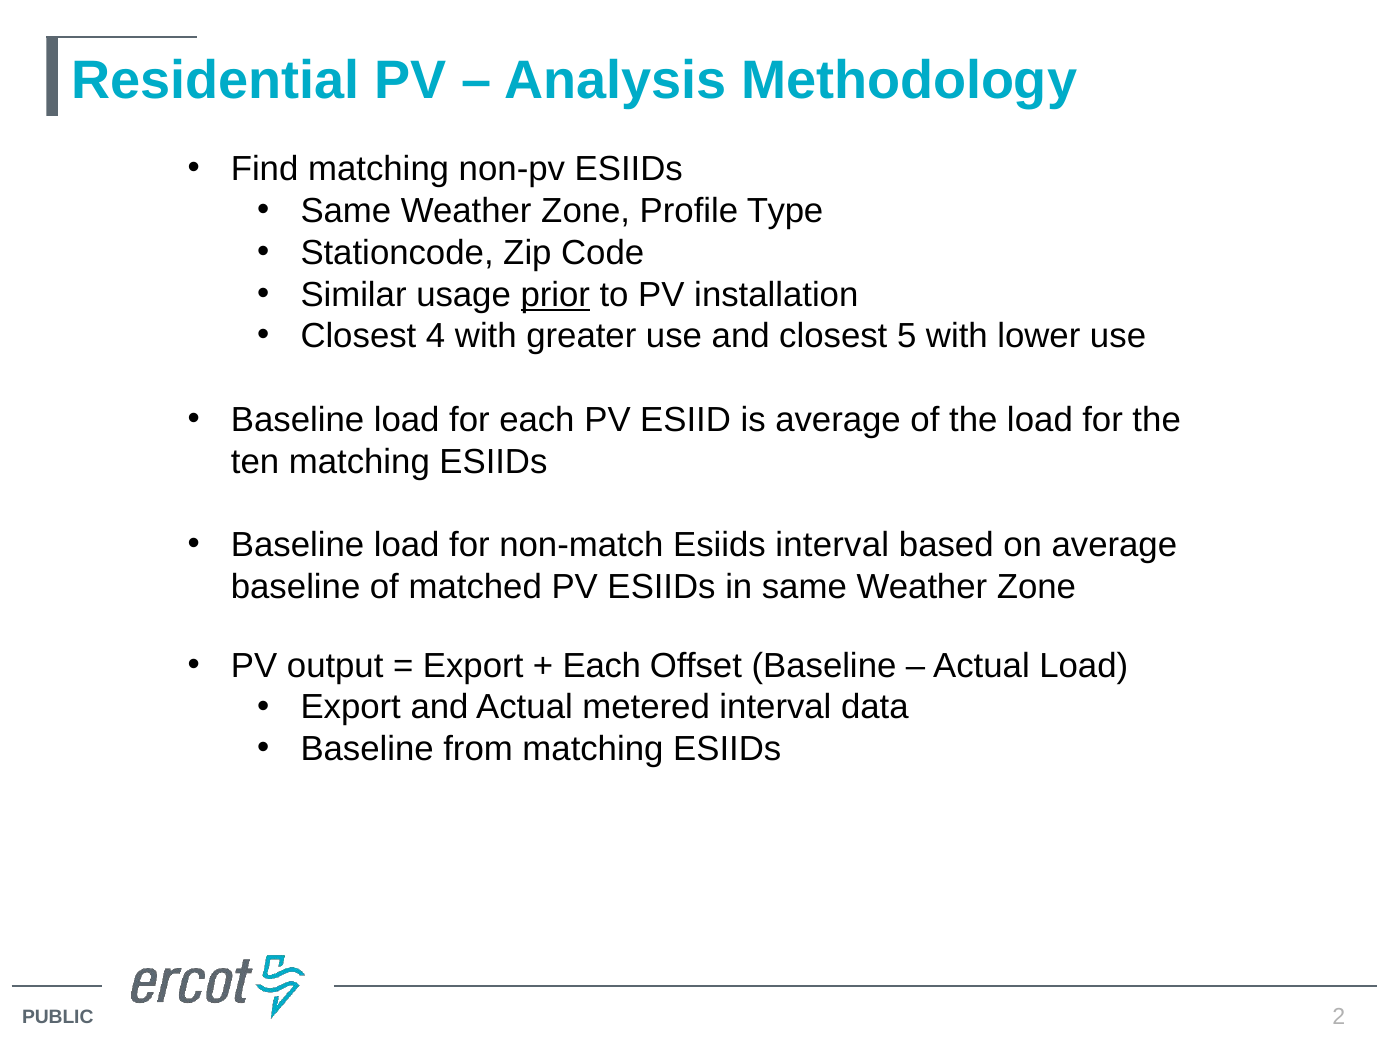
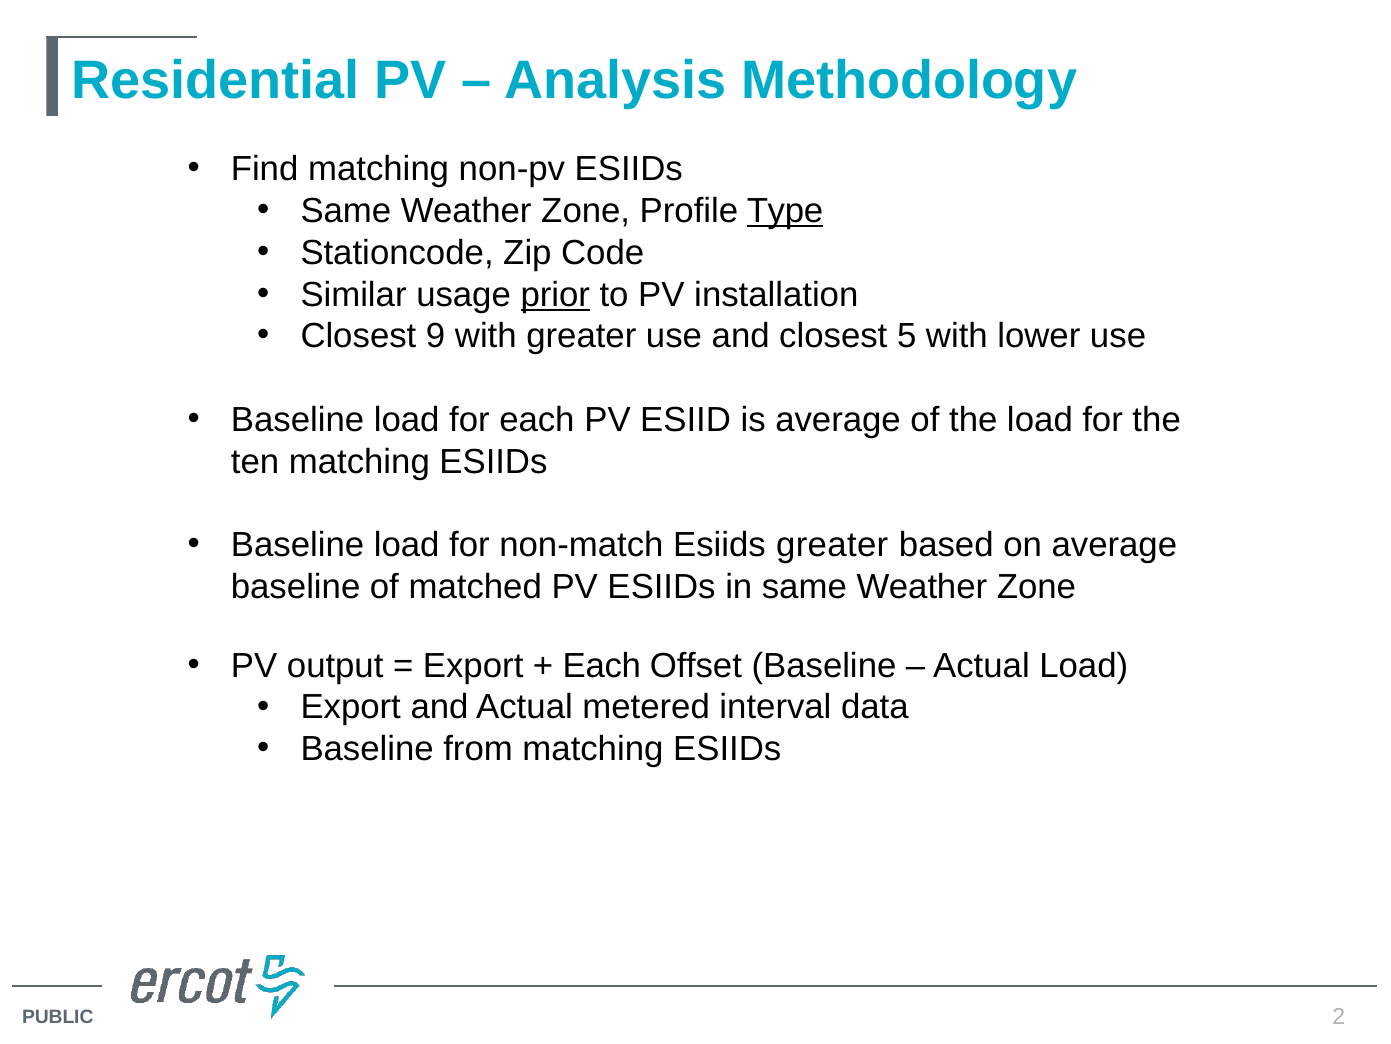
Type underline: none -> present
4: 4 -> 9
Esiids interval: interval -> greater
